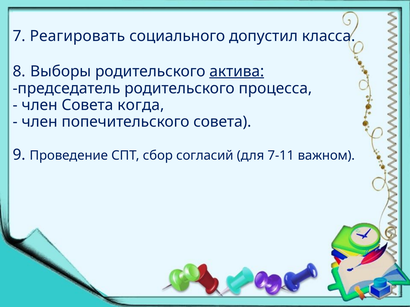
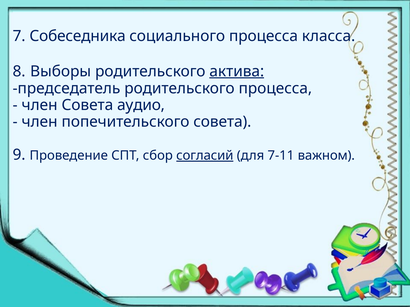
Реагировать: Реагировать -> Собеседника
социального допустил: допустил -> процесса
когда: когда -> аудио
согласий underline: none -> present
